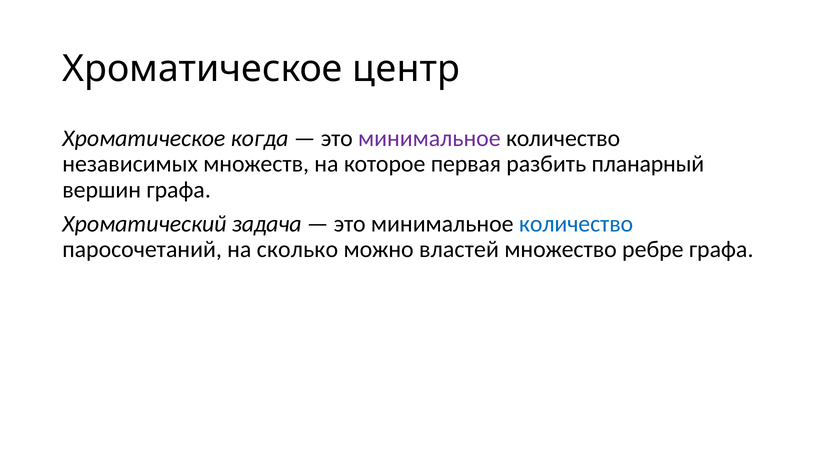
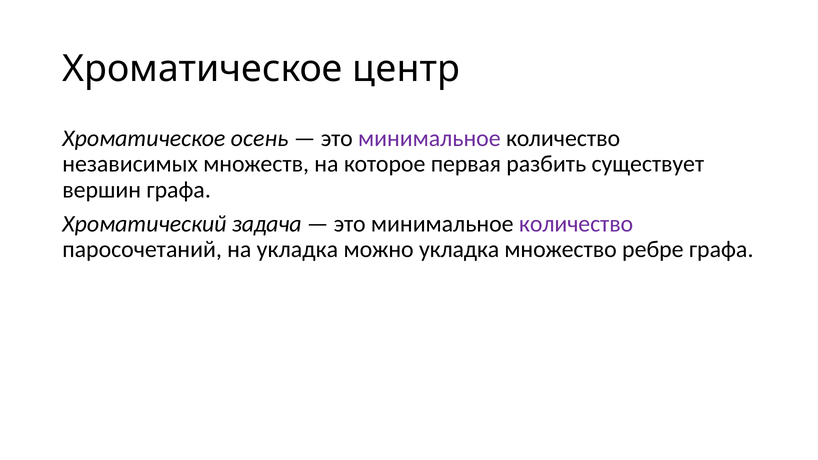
когда: когда -> осень
планарный: планарный -> существует
количество at (576, 224) colour: blue -> purple
на сколько: сколько -> укладка
можно властей: властей -> укладка
